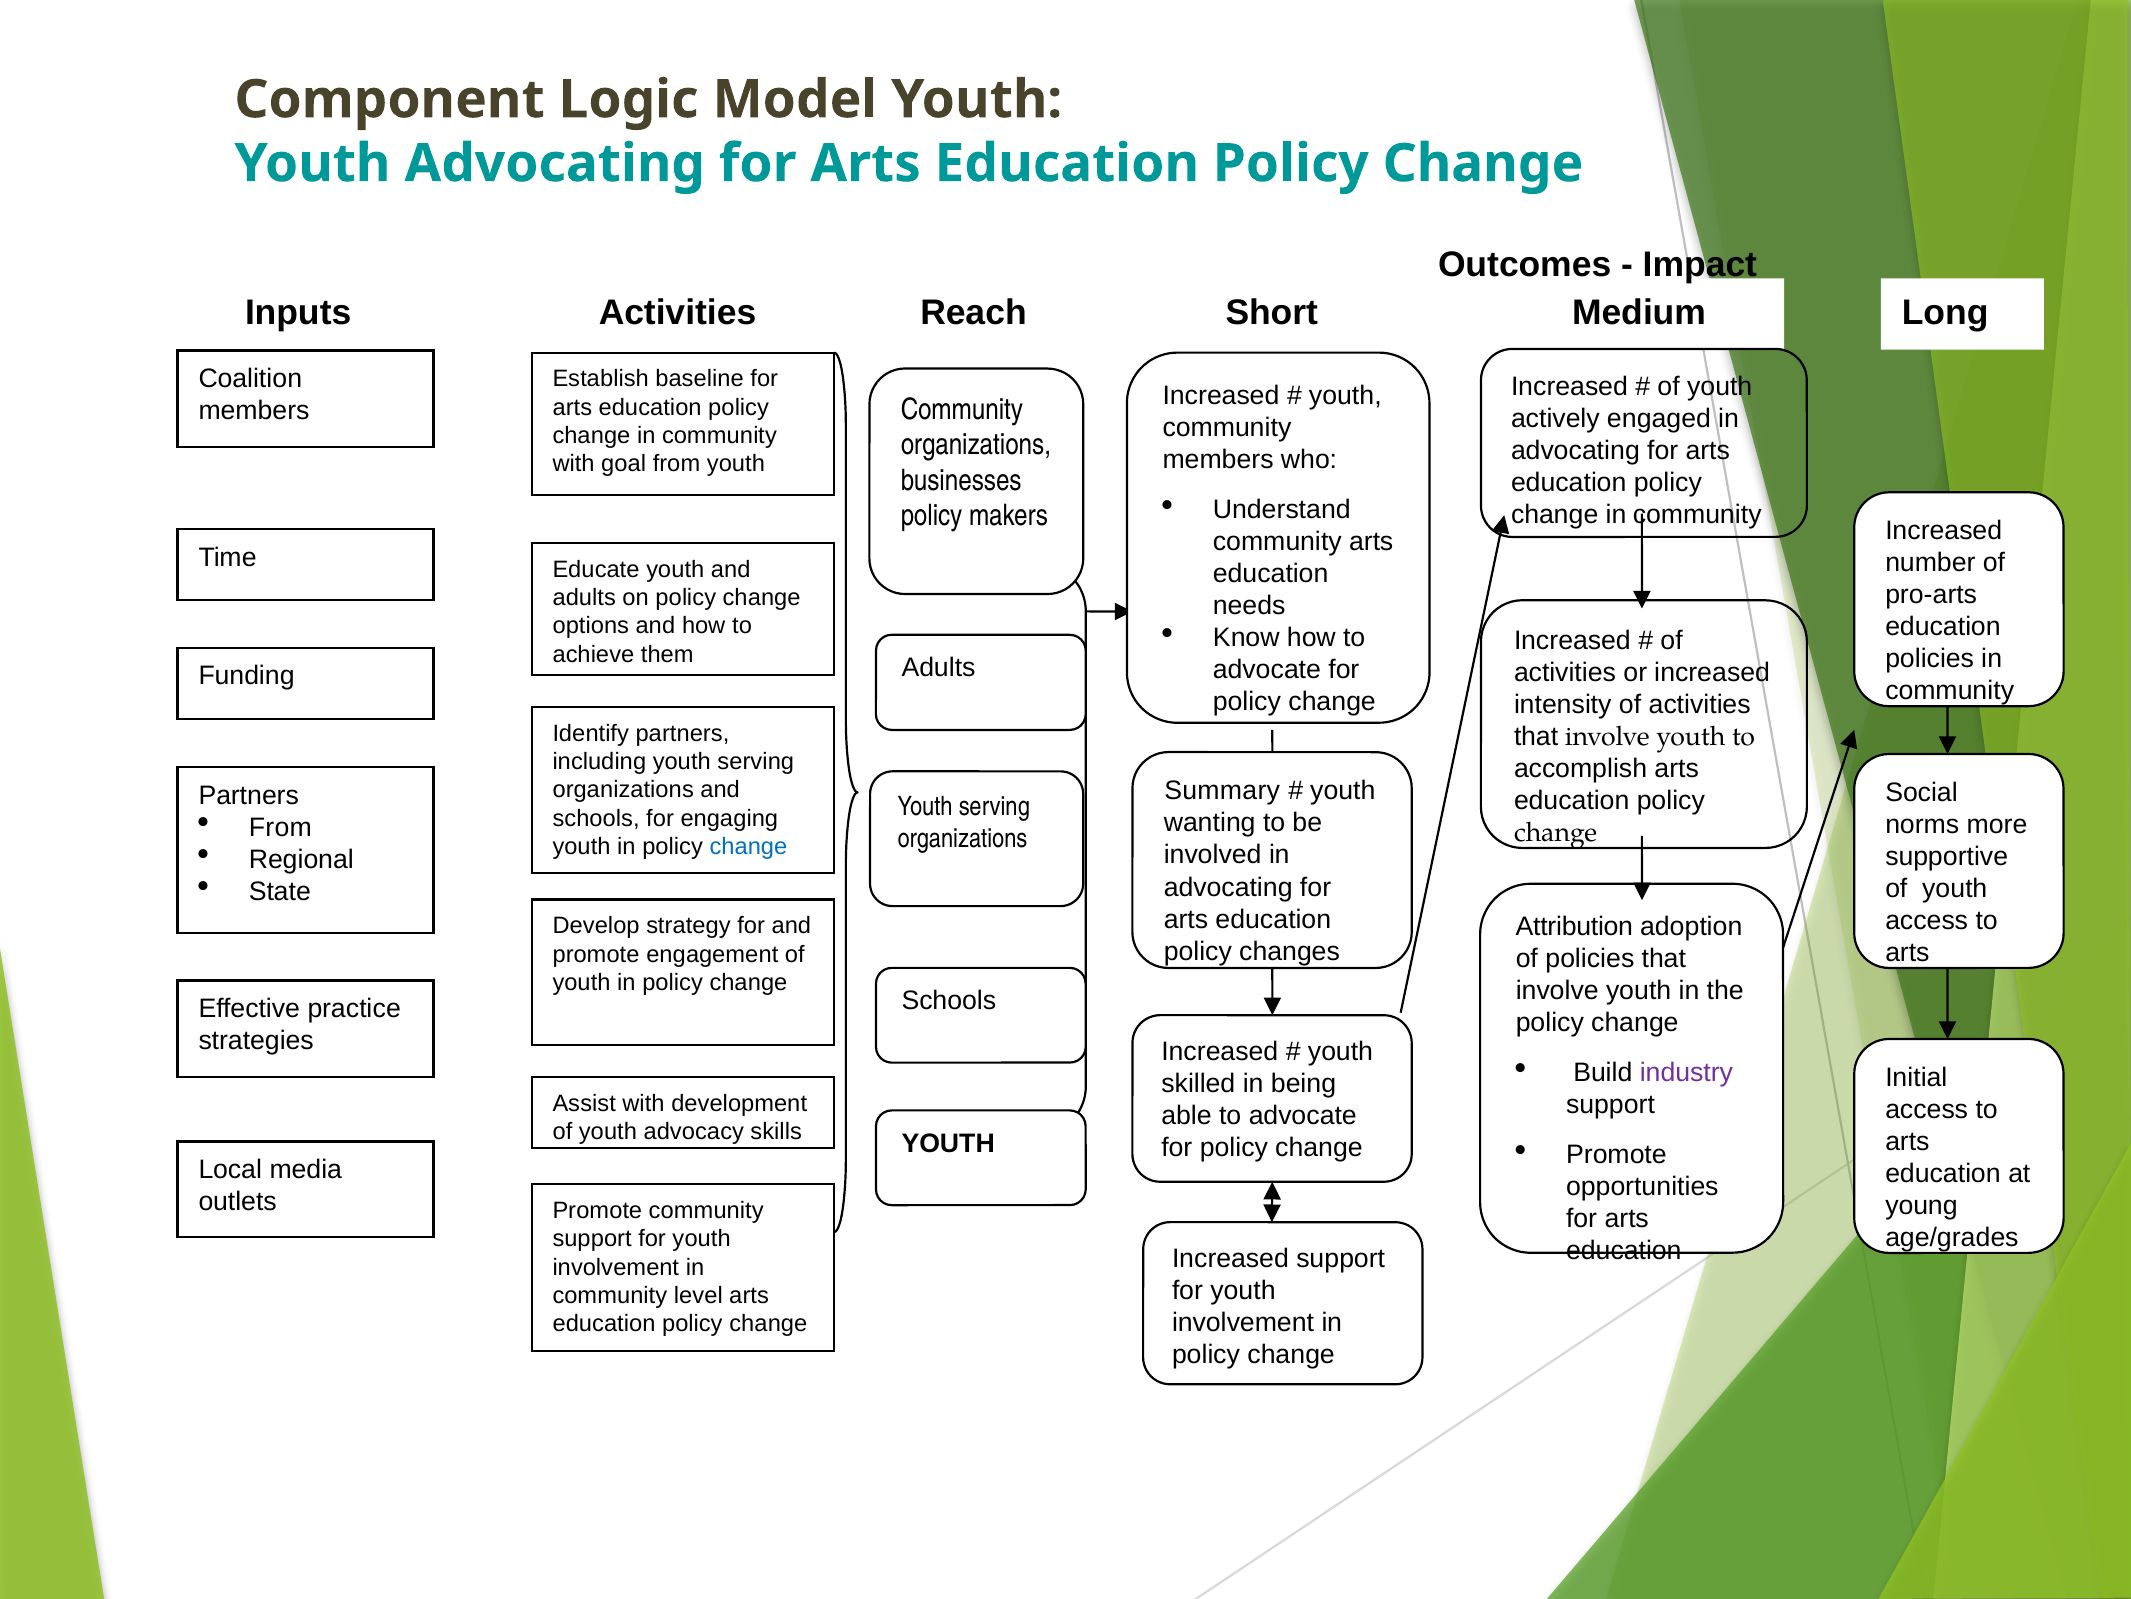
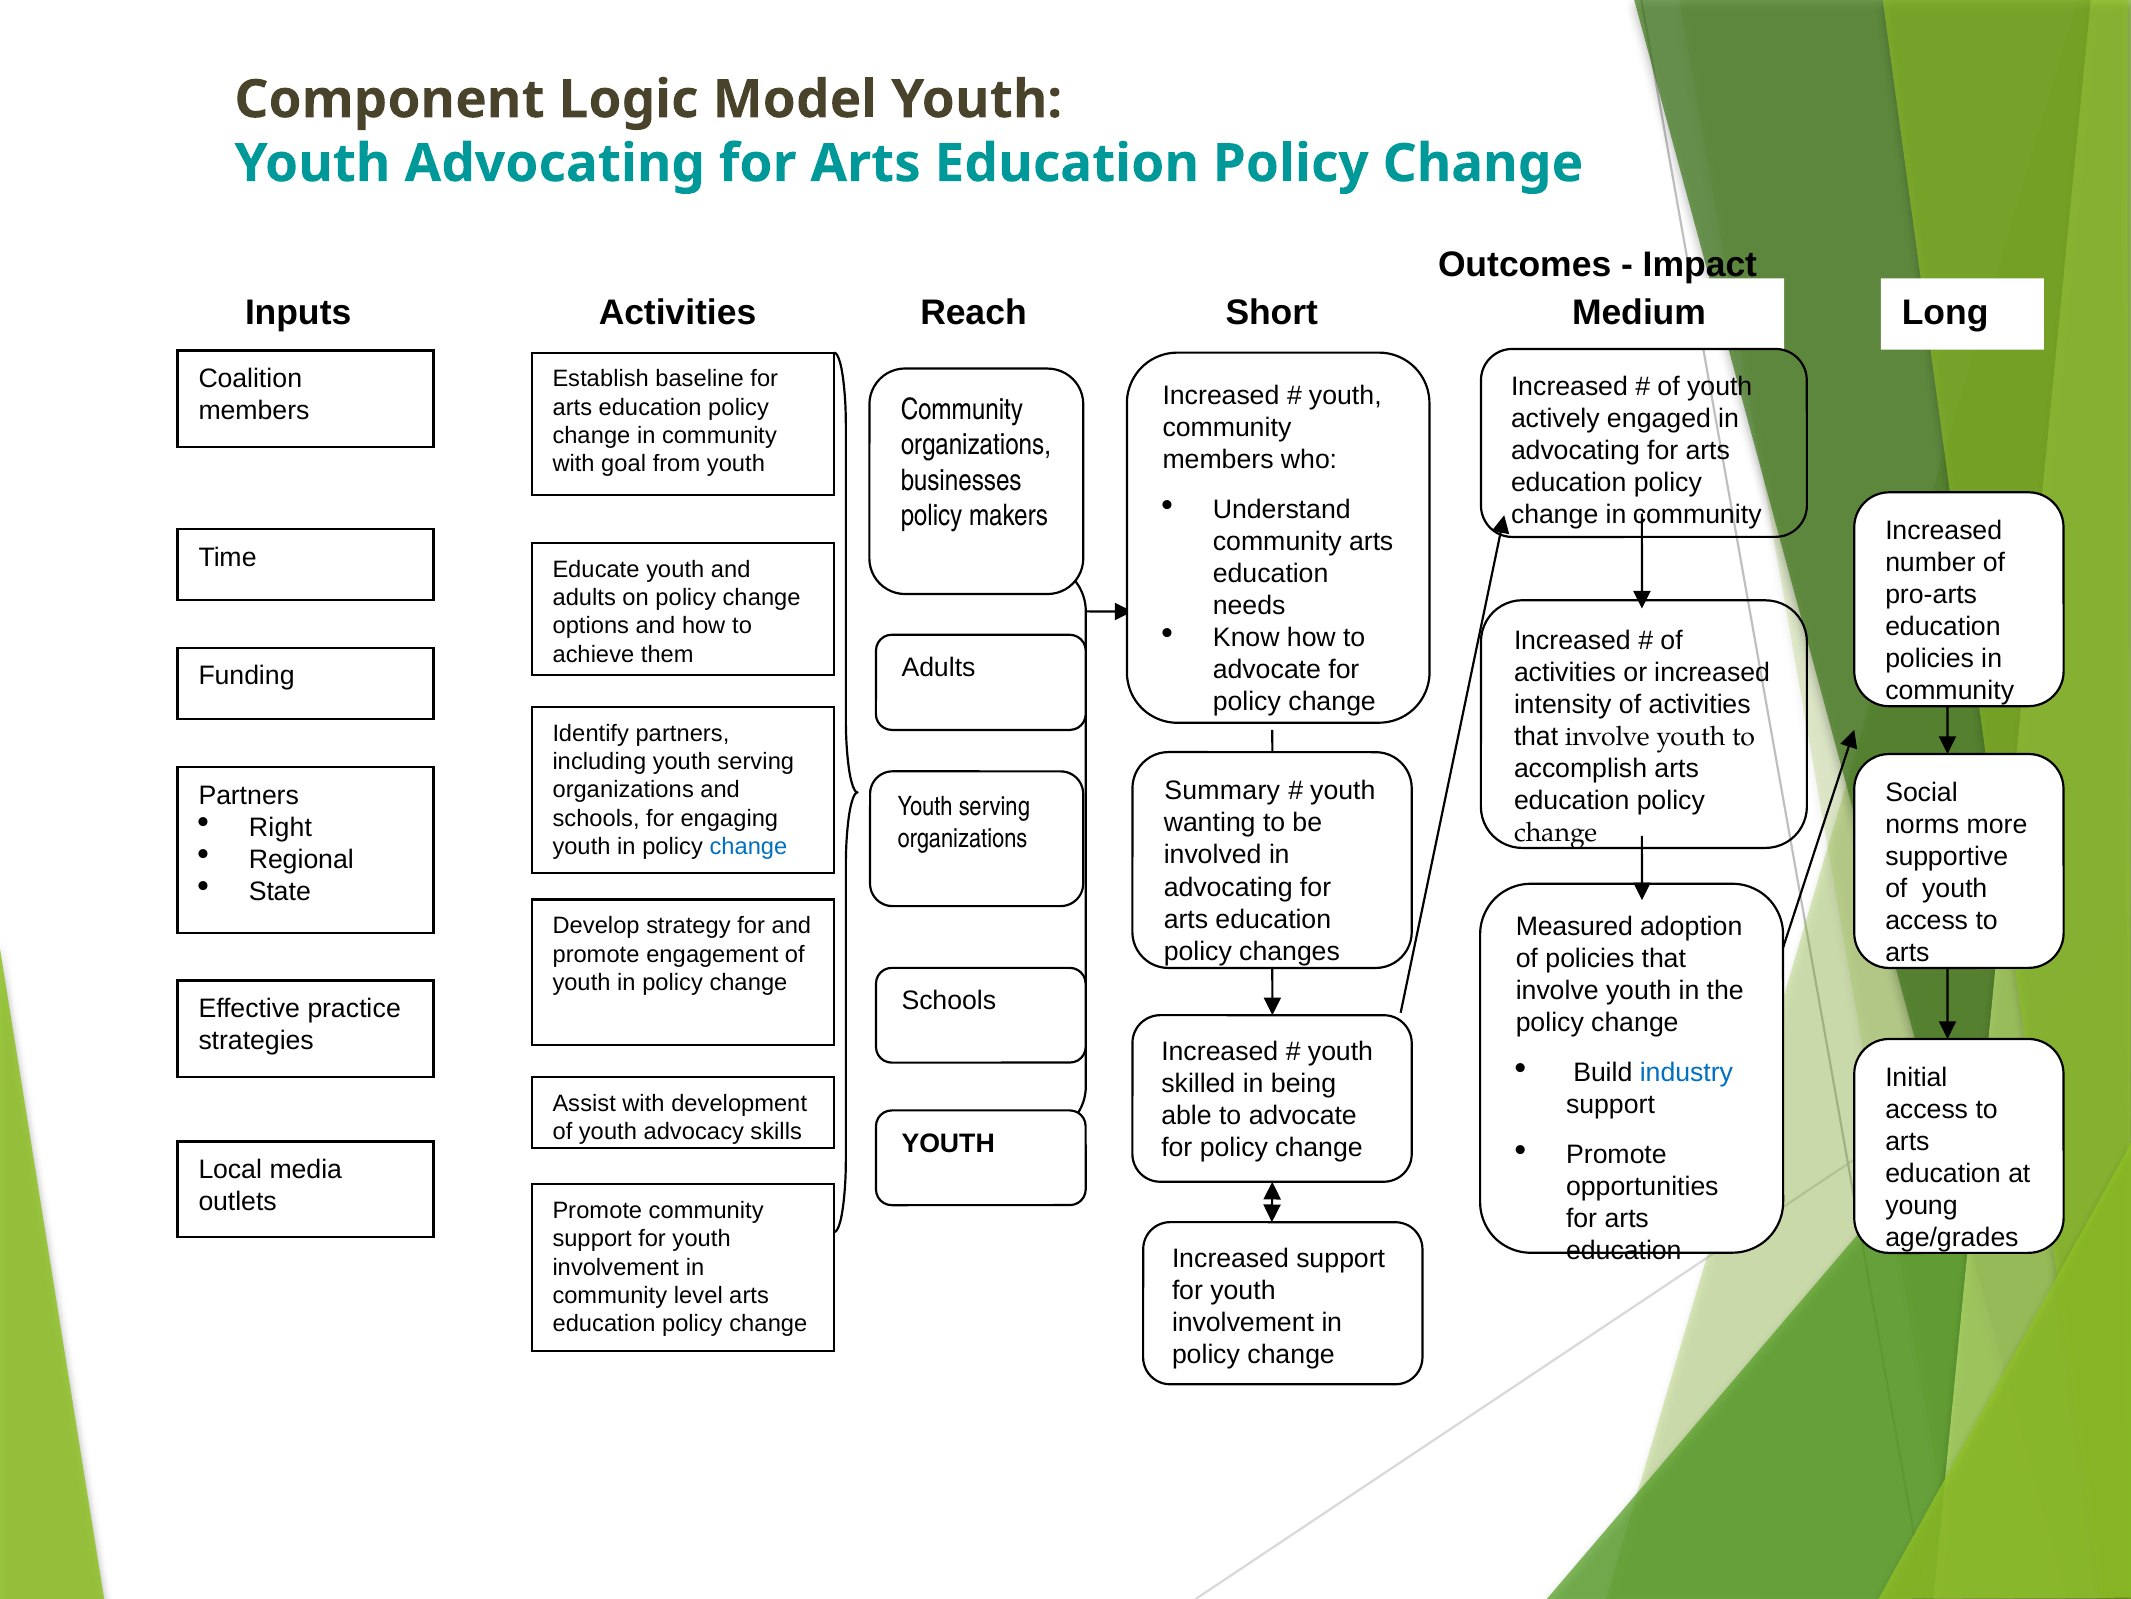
From at (280, 827): From -> Right
Attribution: Attribution -> Measured
industry colour: purple -> blue
